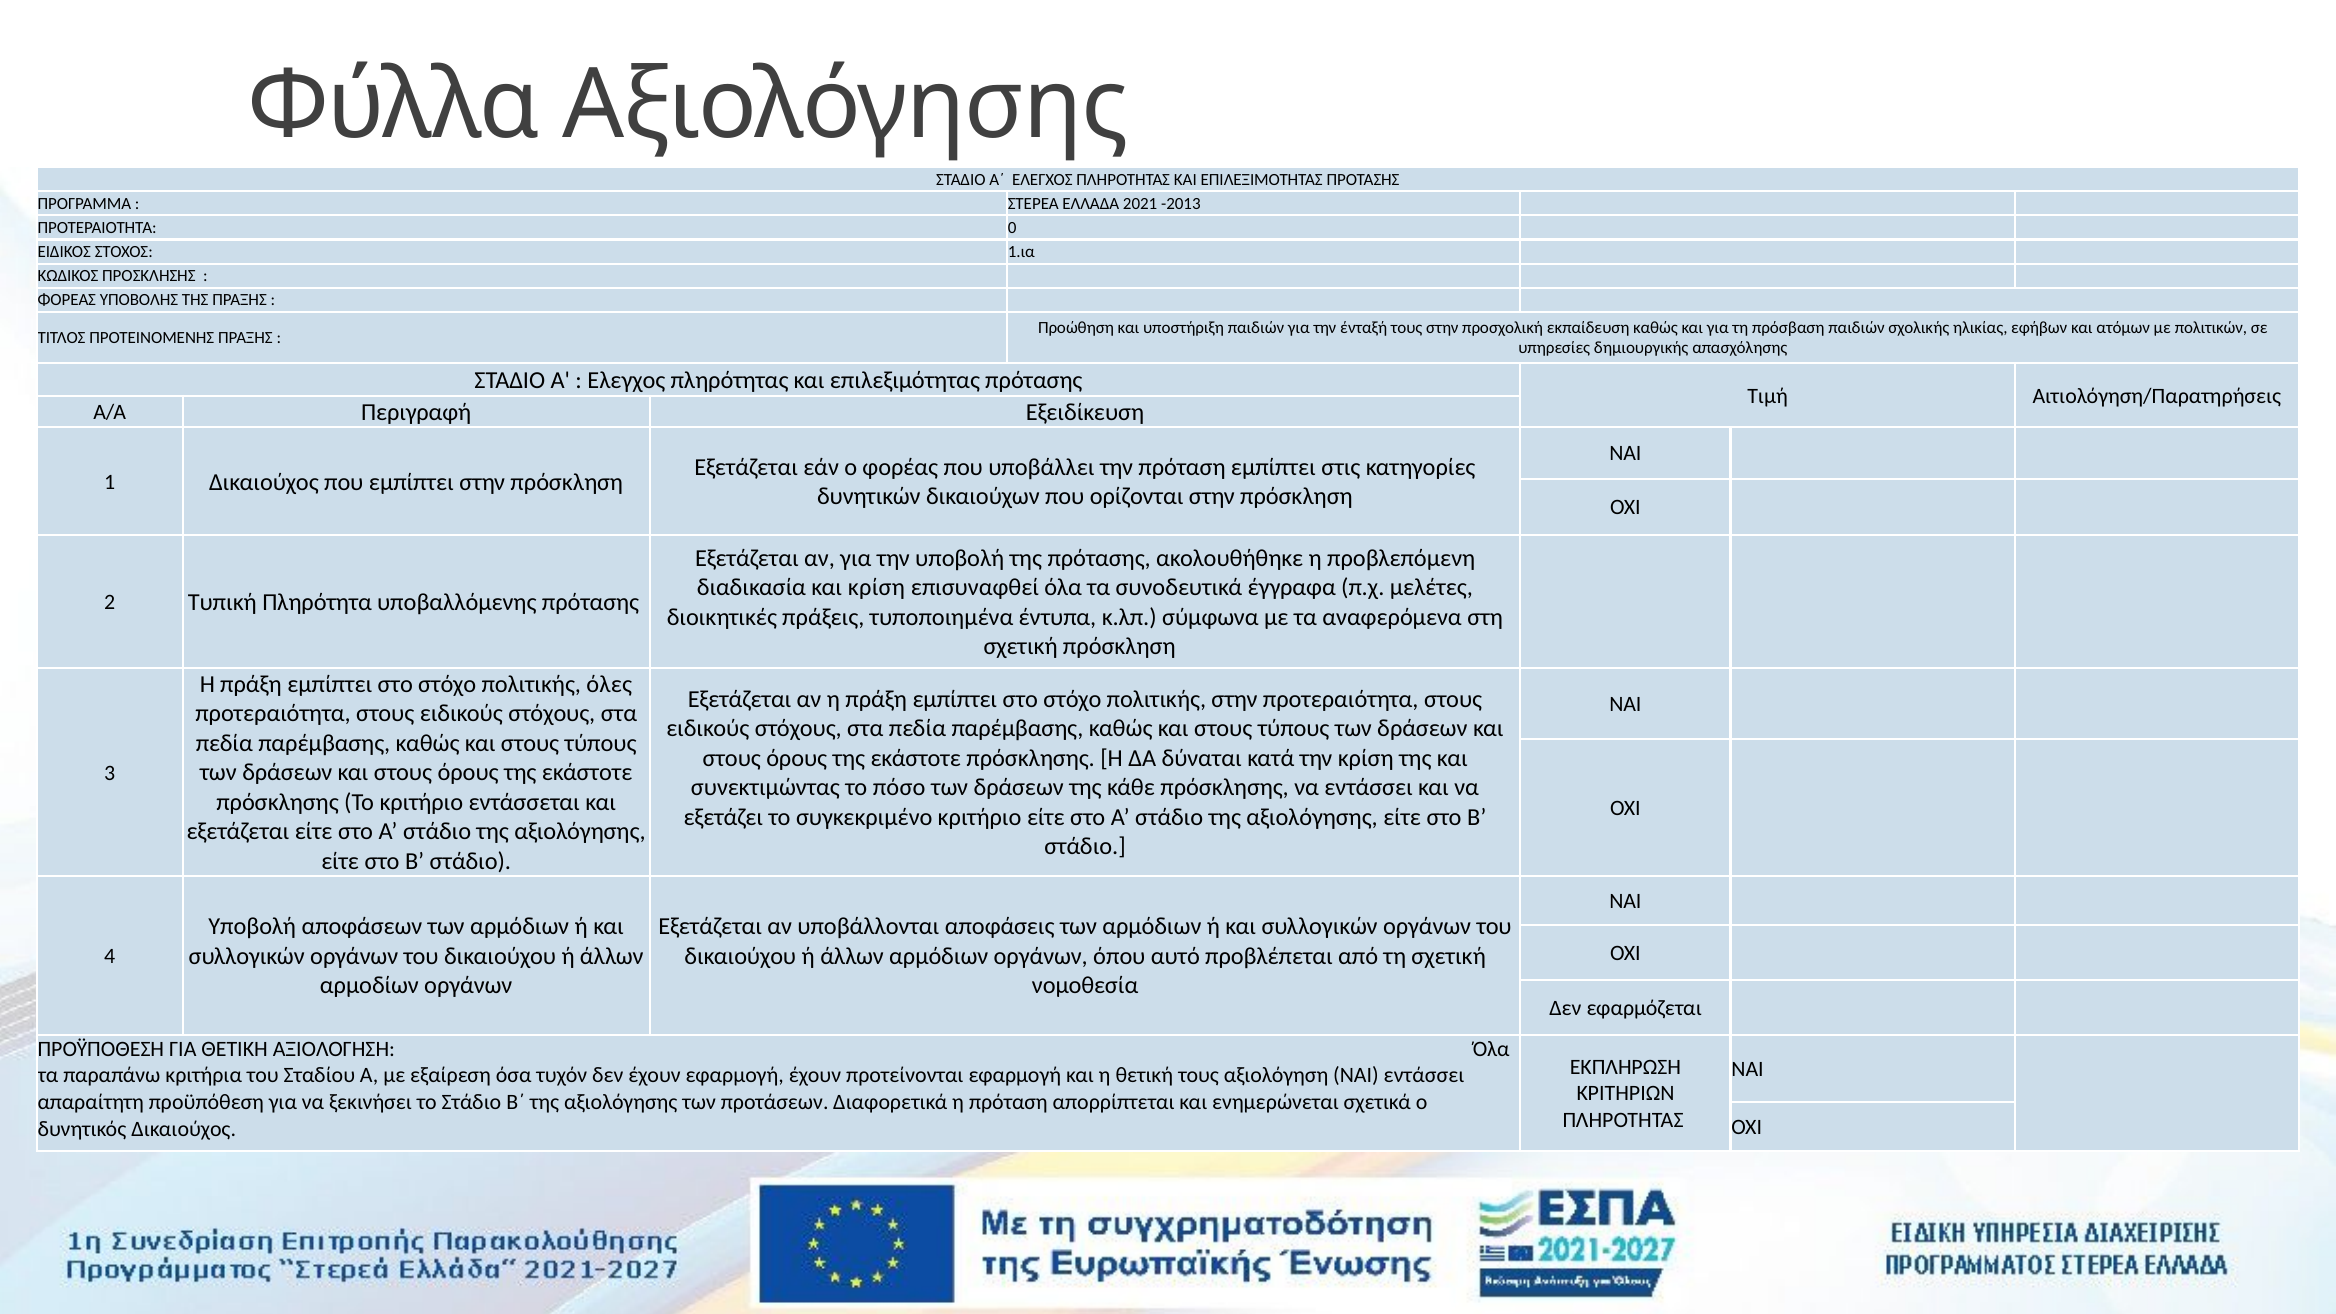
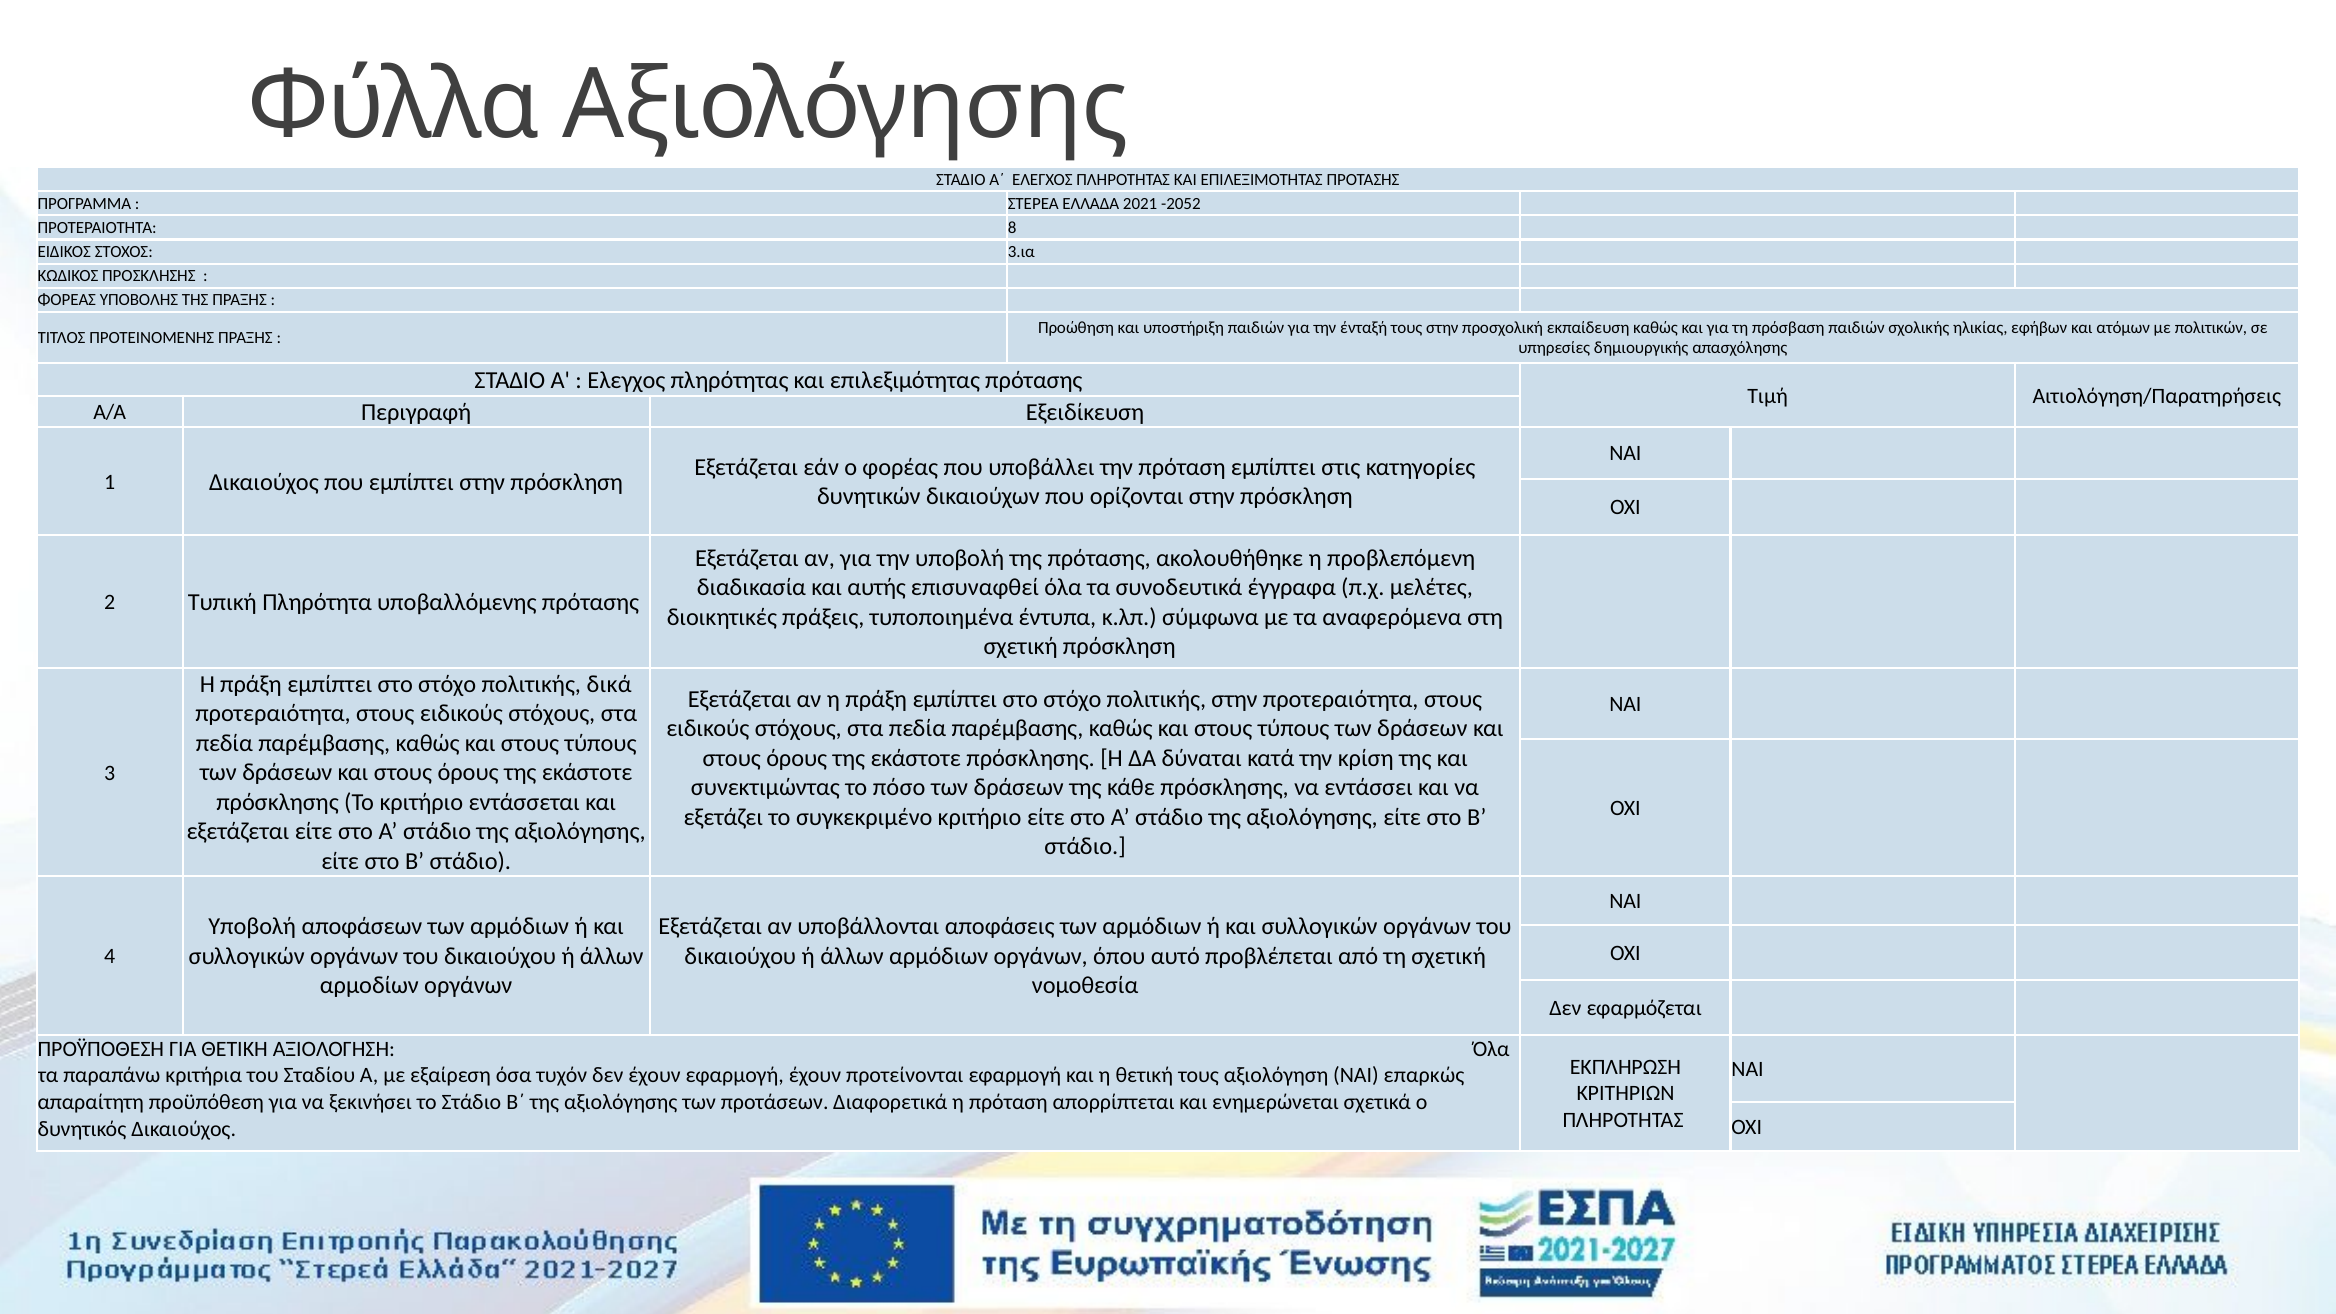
-2013: -2013 -> -2052
0: 0 -> 8
1.ια: 1.ια -> 3.ια
και κρίση: κρίση -> αυτής
όλες: όλες -> δικά
ΝΑΙ εντάσσει: εντάσσει -> επαρκώς
